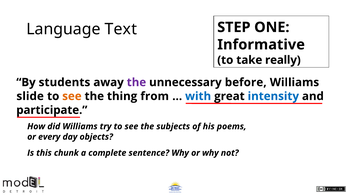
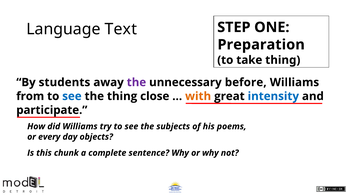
Informative: Informative -> Preparation
take really: really -> thing
slide: slide -> from
see at (72, 96) colour: orange -> blue
from: from -> close
with colour: blue -> orange
